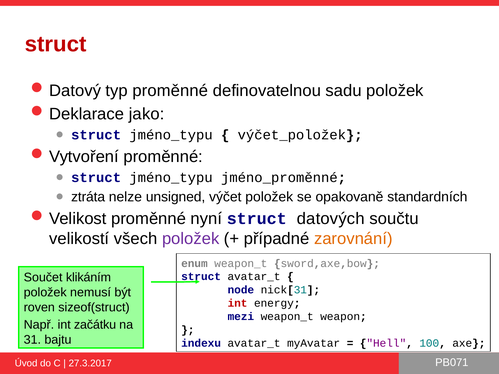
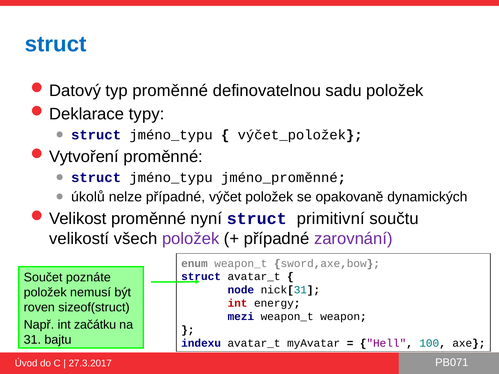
struct at (56, 44) colour: red -> blue
jako: jako -> typy
ztráta: ztráta -> úkolů
nelze unsigned: unsigned -> případné
standardních: standardních -> dynamických
datových: datových -> primitivní
zarovnání colour: orange -> purple
klikáním: klikáním -> poznáte
